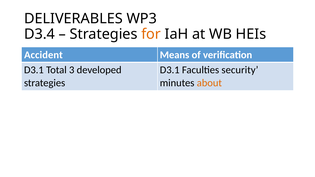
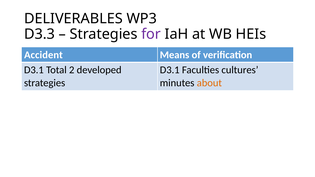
D3.4: D3.4 -> D3.3
for colour: orange -> purple
3: 3 -> 2
security: security -> cultures
